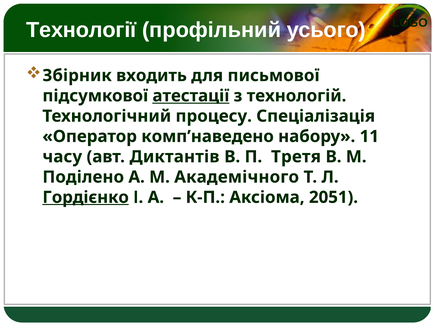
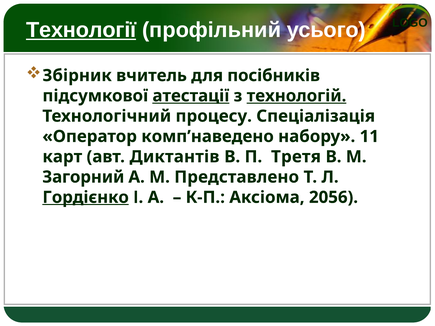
Технології underline: none -> present
входить: входить -> вчитель
письмової: письмової -> посібників
технологій underline: none -> present
часу: часу -> карт
Поділено: Поділено -> Загорний
Академічного: Академічного -> Представлено
2051: 2051 -> 2056
